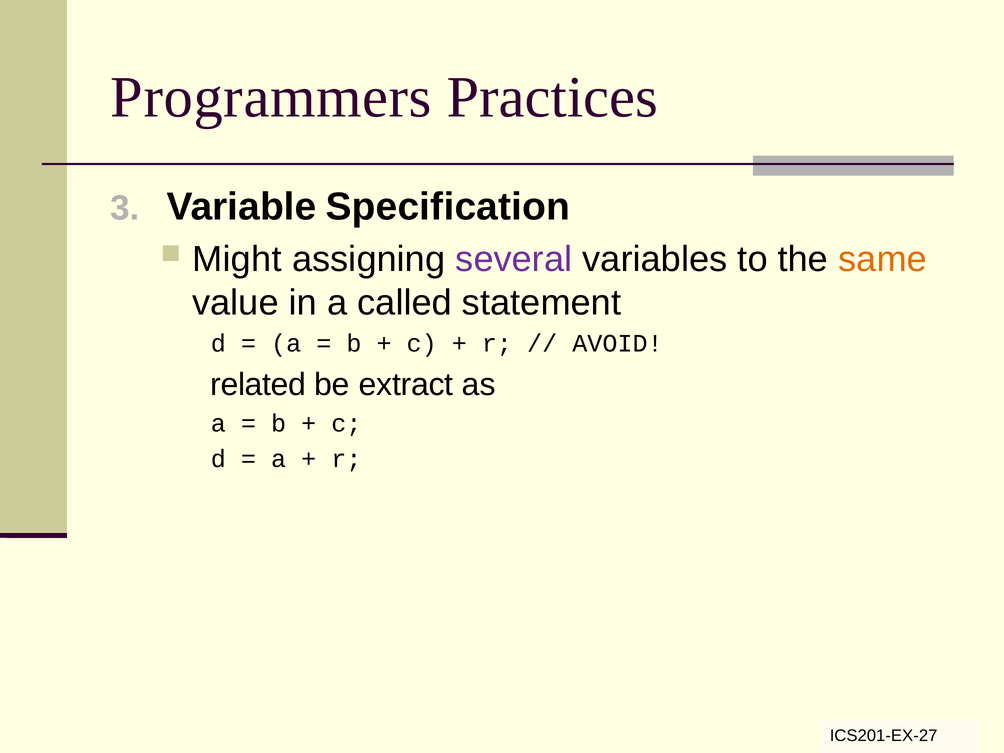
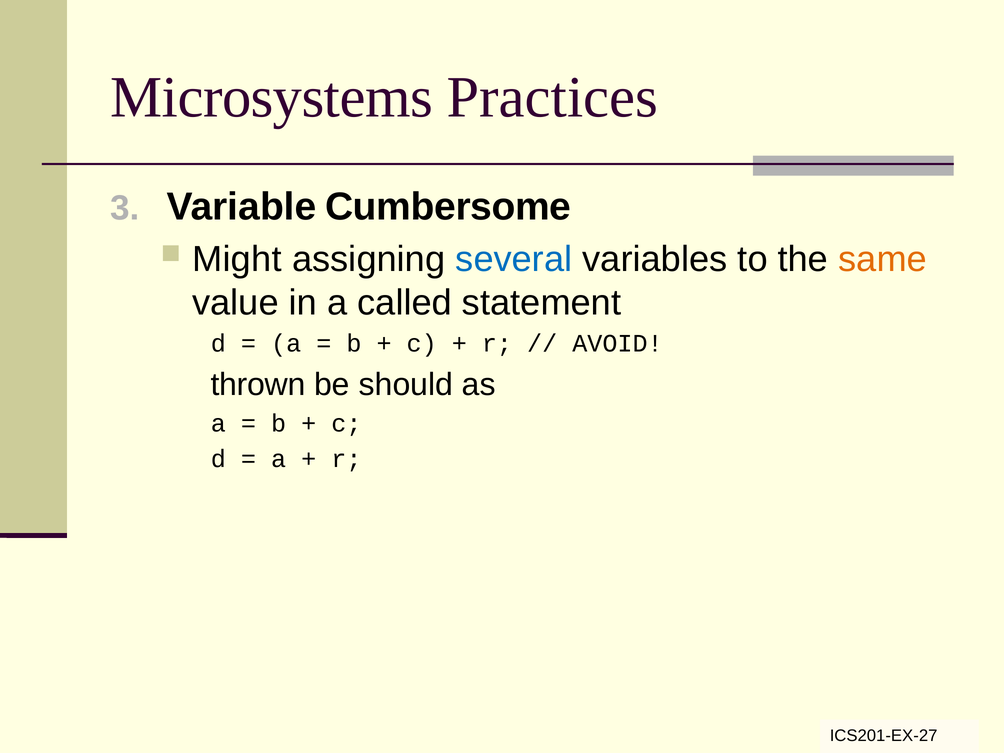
Programmers: Programmers -> Microsystems
Specification: Specification -> Cumbersome
several colour: purple -> blue
related: related -> thrown
extract: extract -> should
